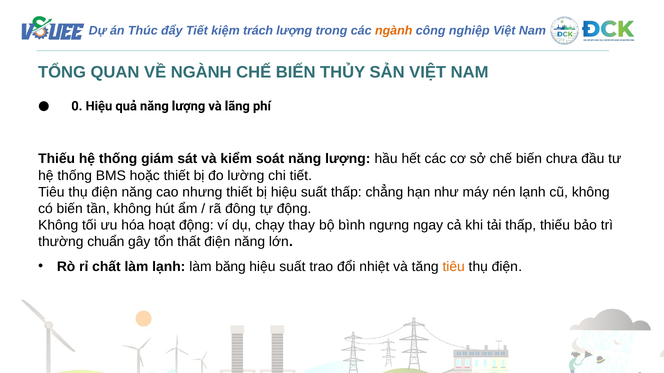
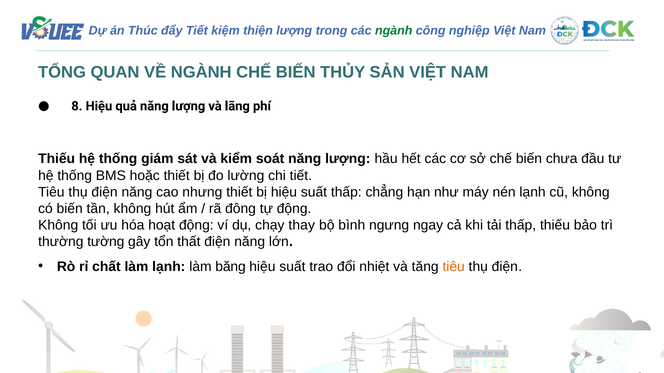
trách: trách -> thiện
ngành at (394, 31) colour: orange -> green
0: 0 -> 8
chuẩn: chuẩn -> tường
